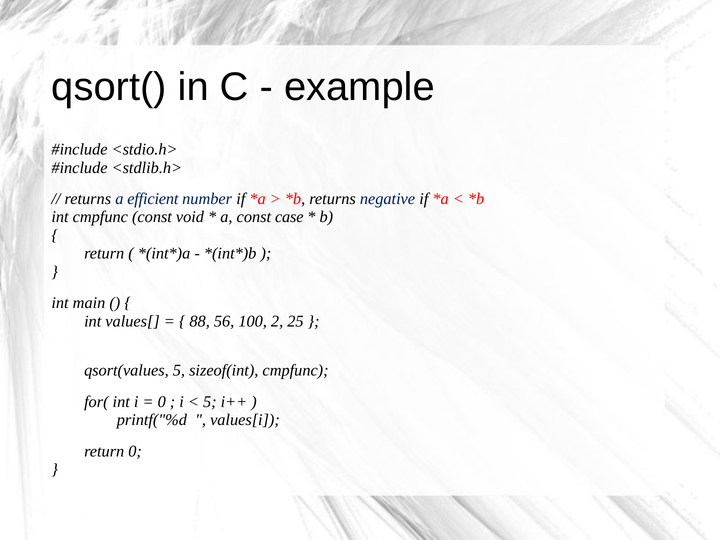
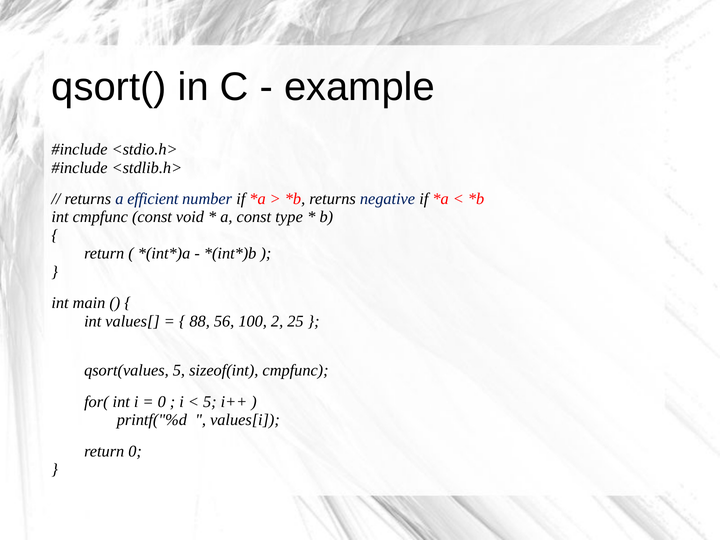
case: case -> type
